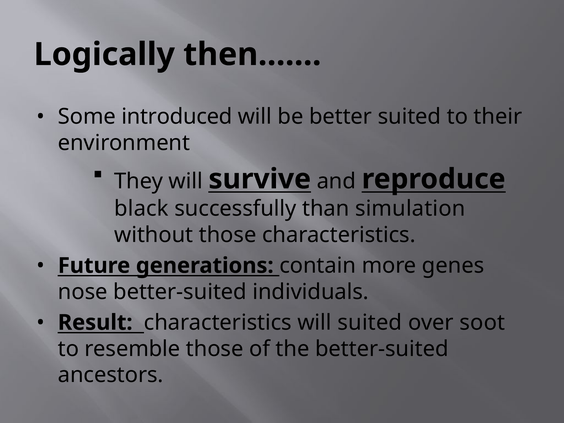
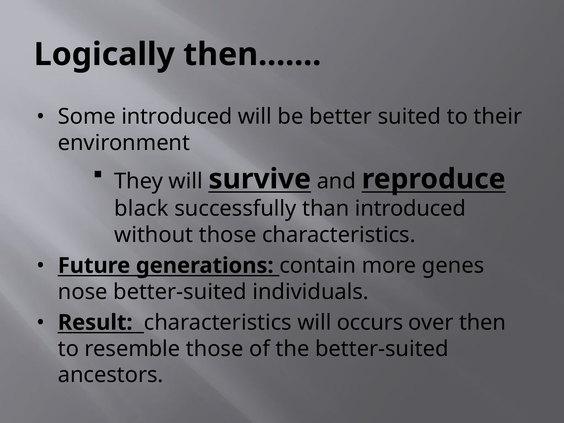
than simulation: simulation -> introduced
will suited: suited -> occurs
over soot: soot -> then
